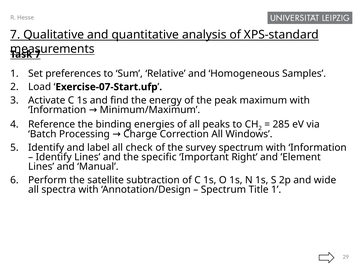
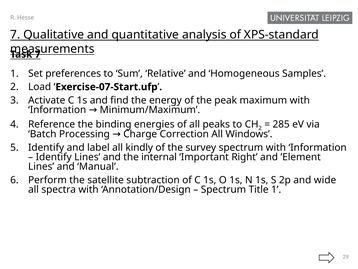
check: check -> kindly
specific: specific -> internal
